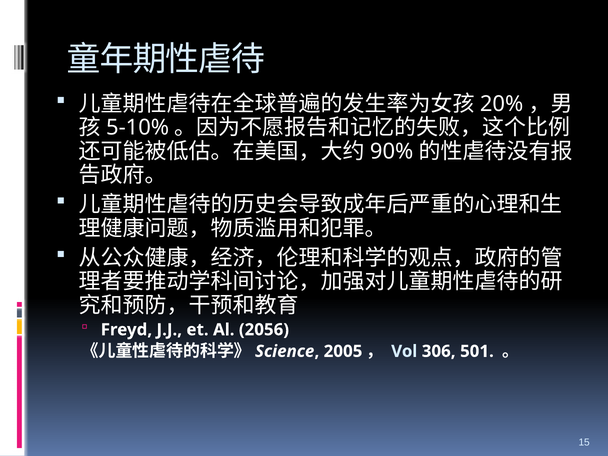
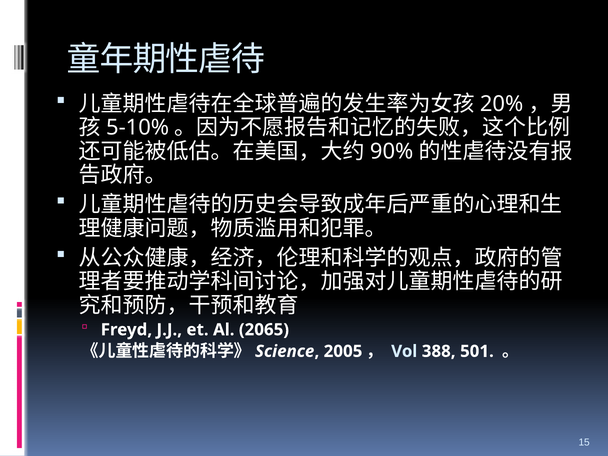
2056: 2056 -> 2065
306: 306 -> 388
